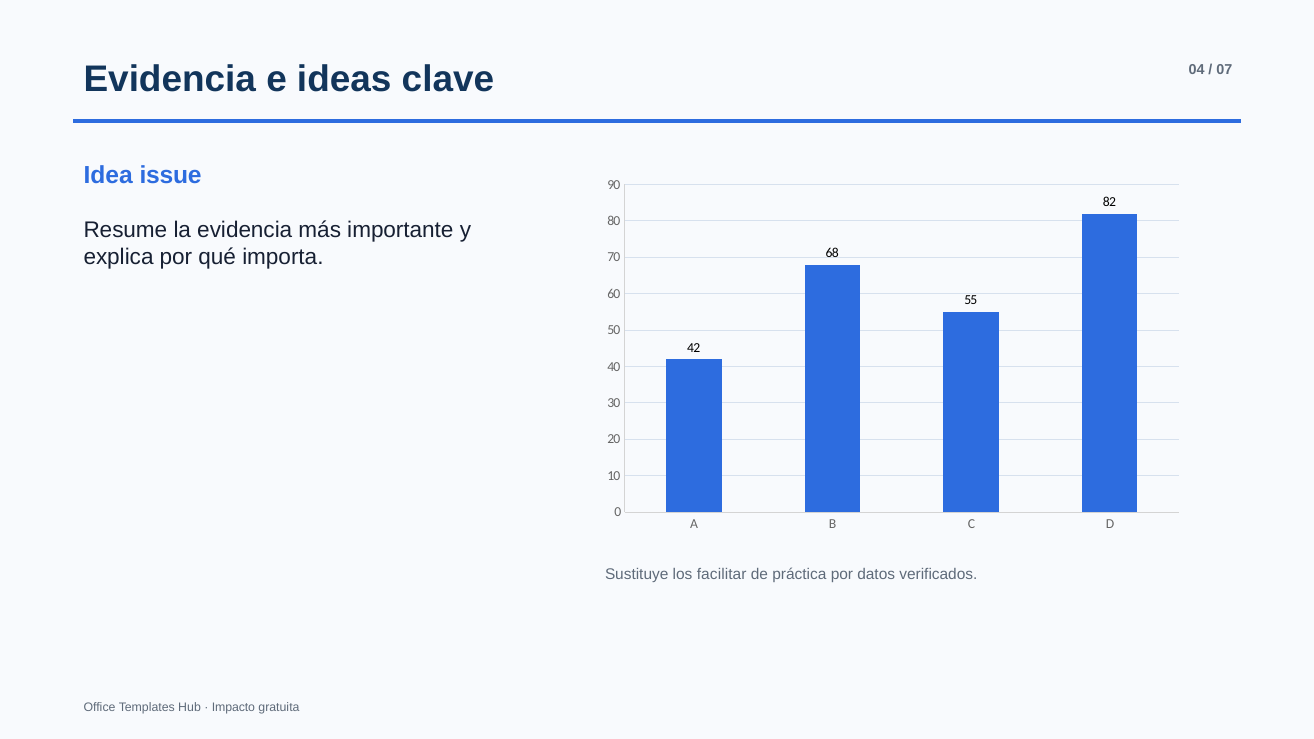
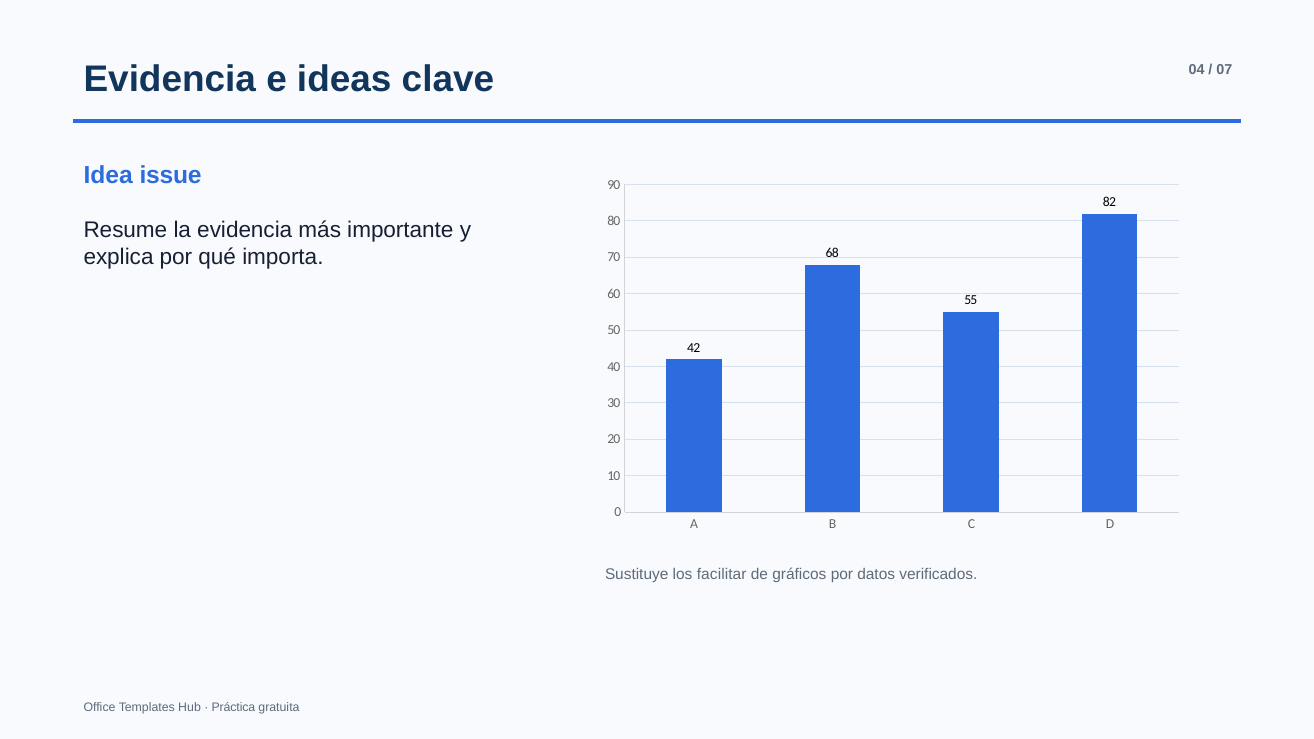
práctica: práctica -> gráficos
Impacto: Impacto -> Práctica
